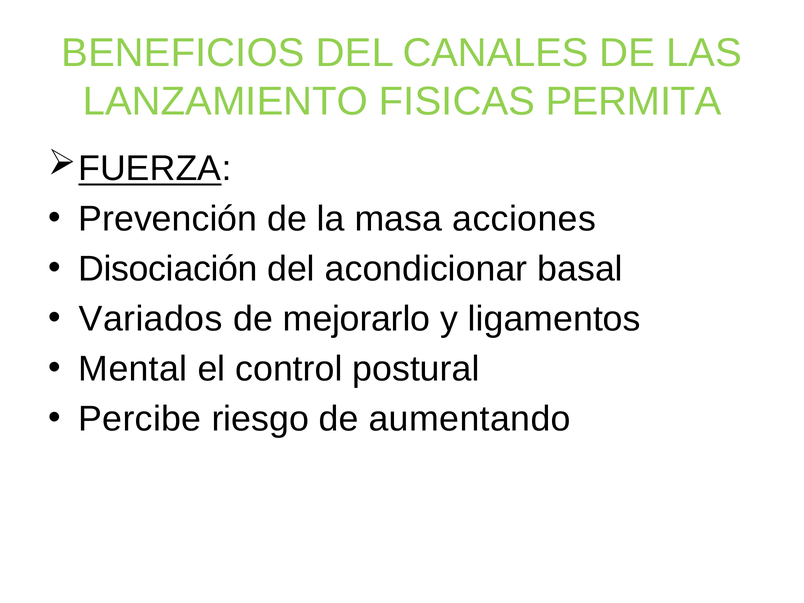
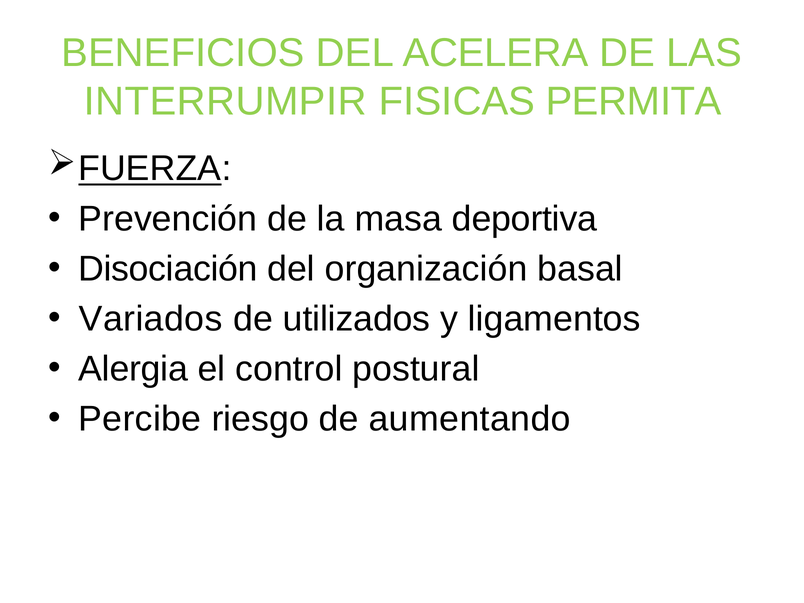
CANALES: CANALES -> ACELERA
LANZAMIENTO: LANZAMIENTO -> INTERRUMPIR
acciones: acciones -> deportiva
acondicionar: acondicionar -> organización
mejorarlo: mejorarlo -> utilizados
Mental: Mental -> Alergia
